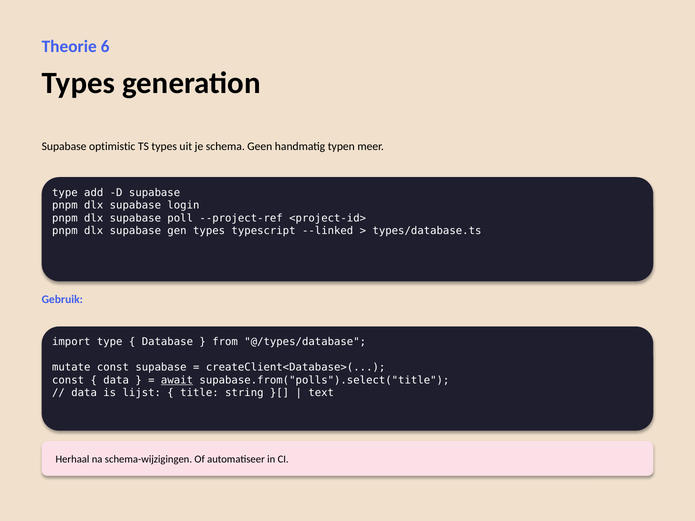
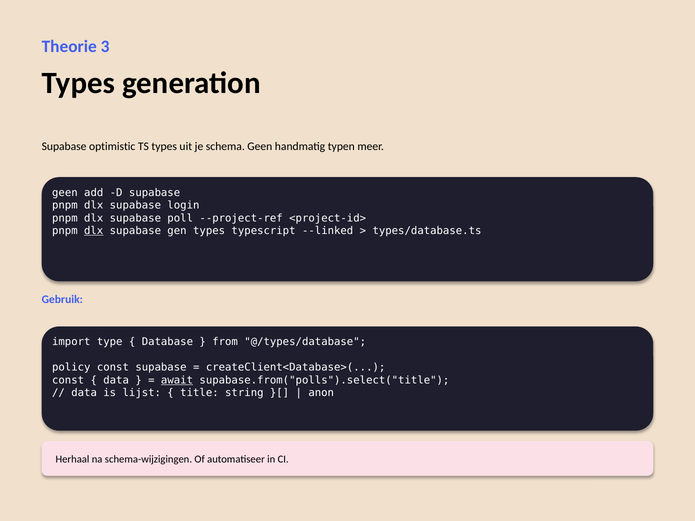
6: 6 -> 3
type at (65, 193): type -> geen
dlx at (94, 231) underline: none -> present
mutate: mutate -> policy
text: text -> anon
